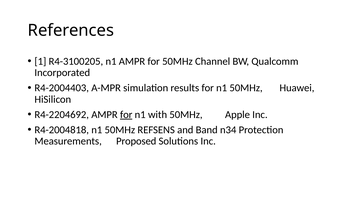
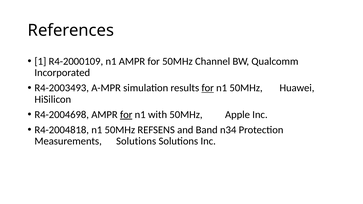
R4-3100205: R4-3100205 -> R4-2000109
R4-2004403: R4-2004403 -> R4-2003493
for at (208, 88) underline: none -> present
R4-2204692: R4-2204692 -> R4-2004698
Measurements Proposed: Proposed -> Solutions
